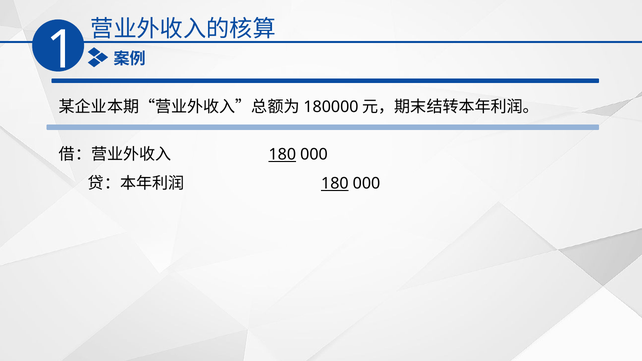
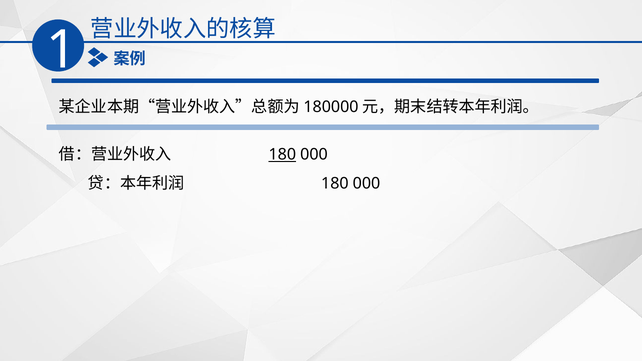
180 at (335, 184) underline: present -> none
